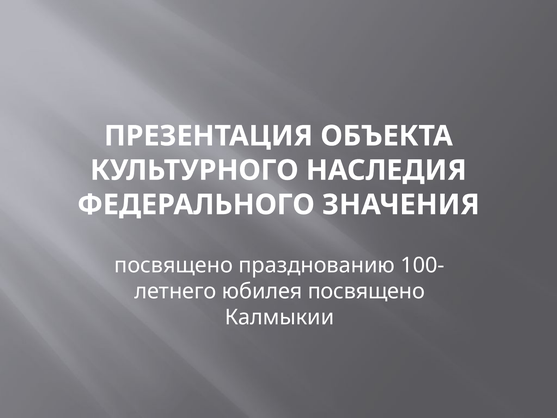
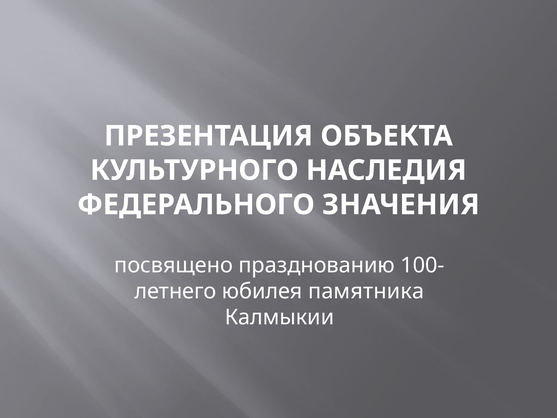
юбилея посвящено: посвящено -> памятника
